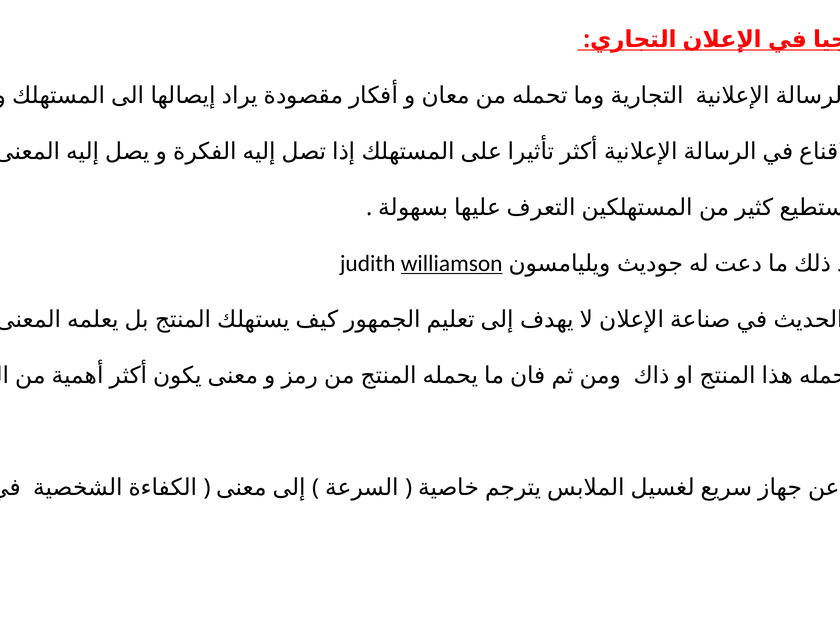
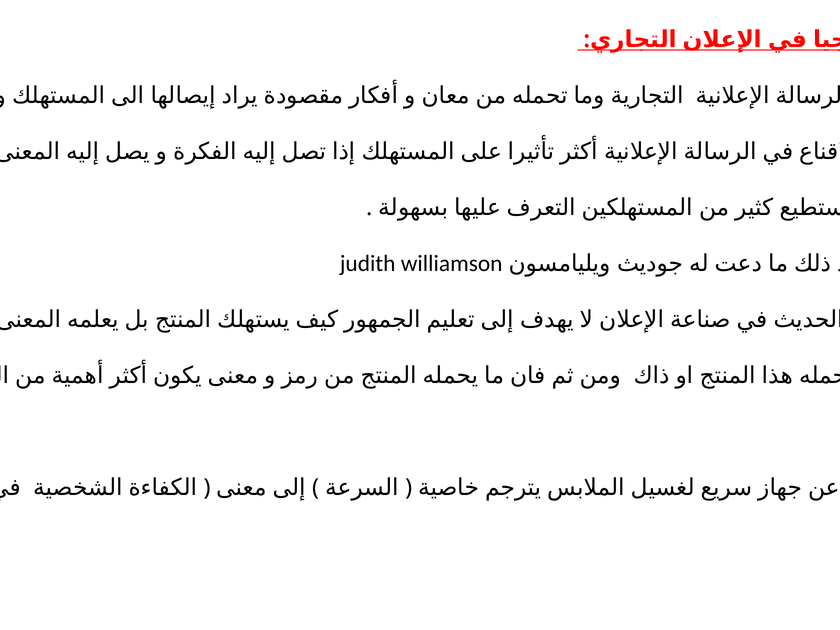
williamson underline: present -> none
